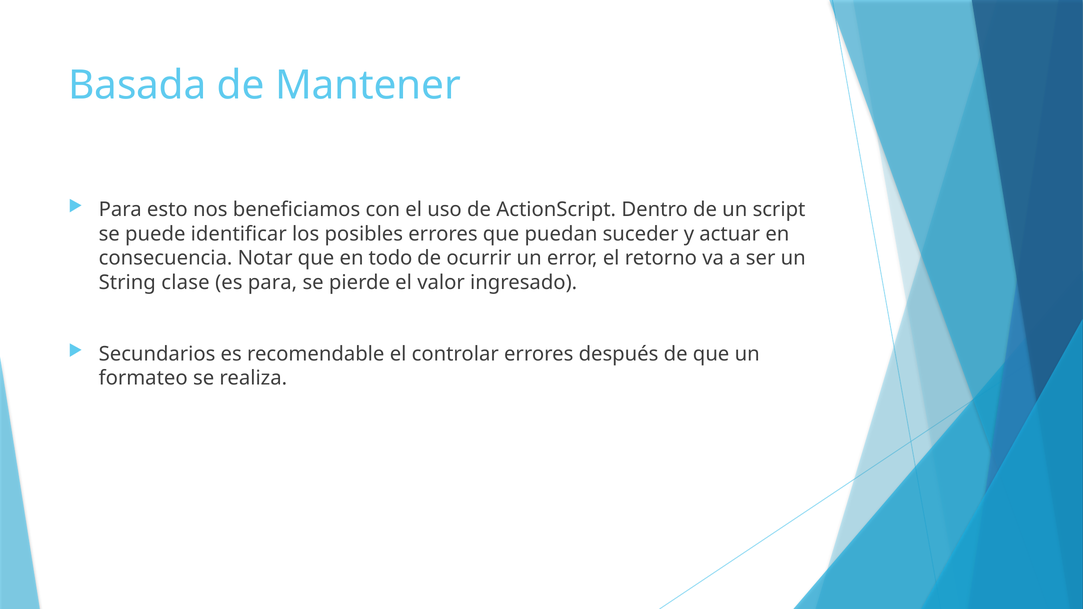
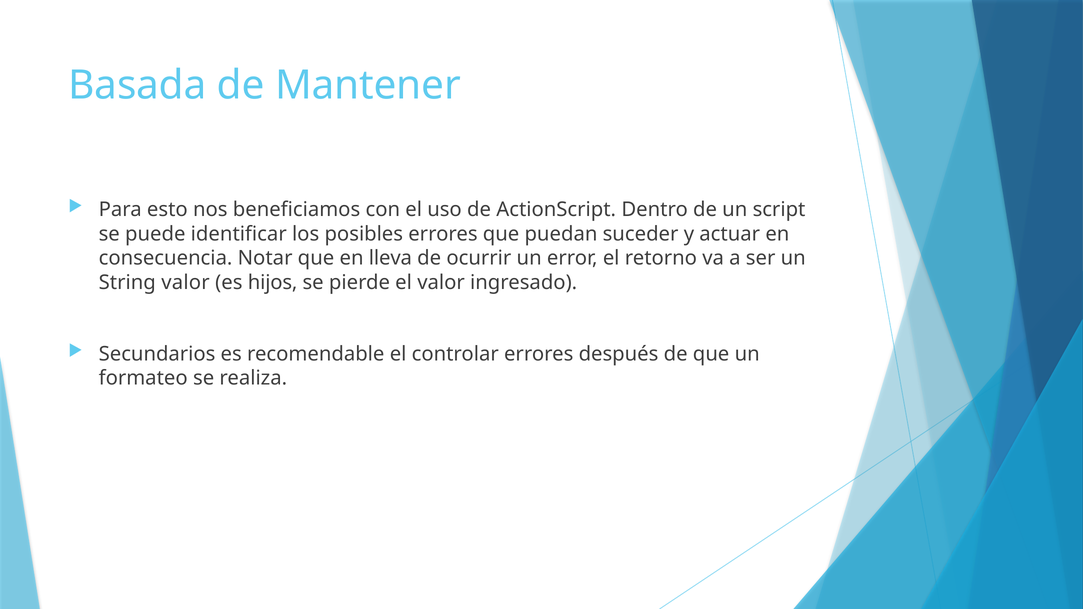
todo: todo -> lleva
String clase: clase -> valor
es para: para -> hijos
